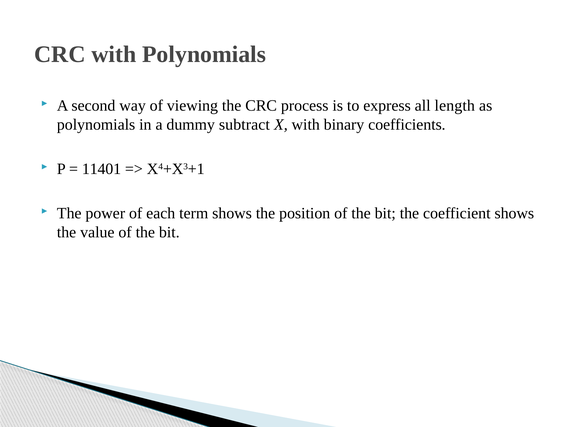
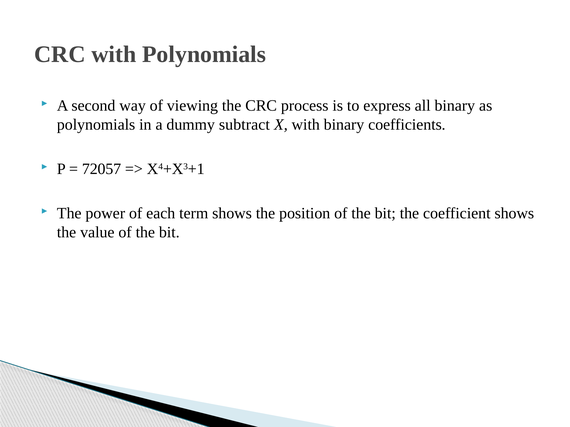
all length: length -> binary
11401: 11401 -> 72057
